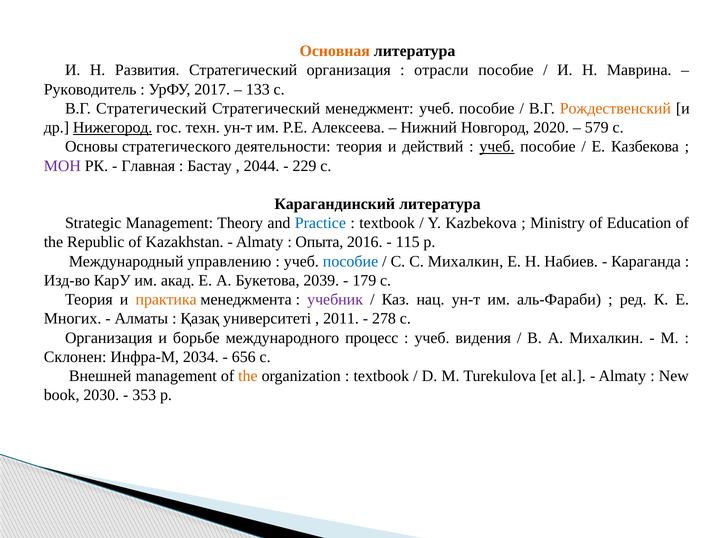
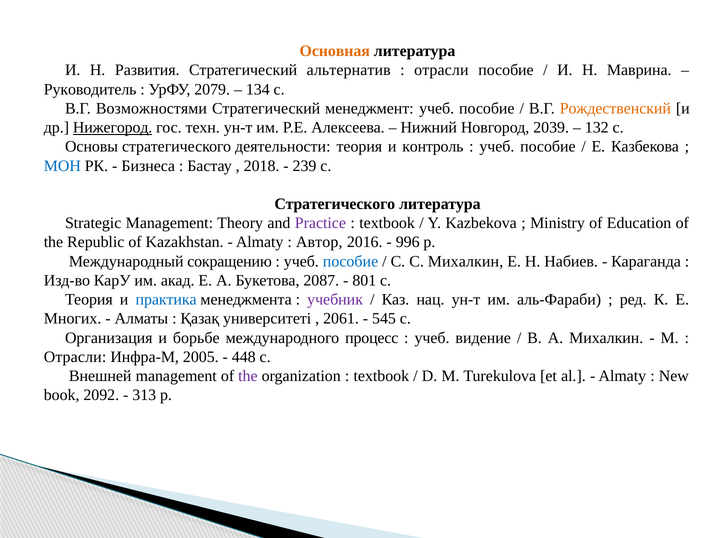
Стратегический организация: организация -> альтернатив
2017: 2017 -> 2079
133: 133 -> 134
В.Г Стратегический: Стратегический -> Возможностями
2020: 2020 -> 2039
579: 579 -> 132
действий: действий -> контроль
учеб at (497, 147) underline: present -> none
МОН colour: purple -> blue
Главная: Главная -> Бизнеса
2044: 2044 -> 2018
229: 229 -> 239
Карагандинский at (335, 204): Карагандинский -> Стратегического
Practice colour: blue -> purple
Опыта: Опыта -> Автор
115: 115 -> 996
управлению: управлению -> сокращению
2039: 2039 -> 2087
179: 179 -> 801
практика colour: orange -> blue
2011: 2011 -> 2061
278: 278 -> 545
видения: видения -> видение
Склонен at (75, 357): Склонен -> Отрасли
2034: 2034 -> 2005
656: 656 -> 448
the at (248, 376) colour: orange -> purple
2030: 2030 -> 2092
353: 353 -> 313
